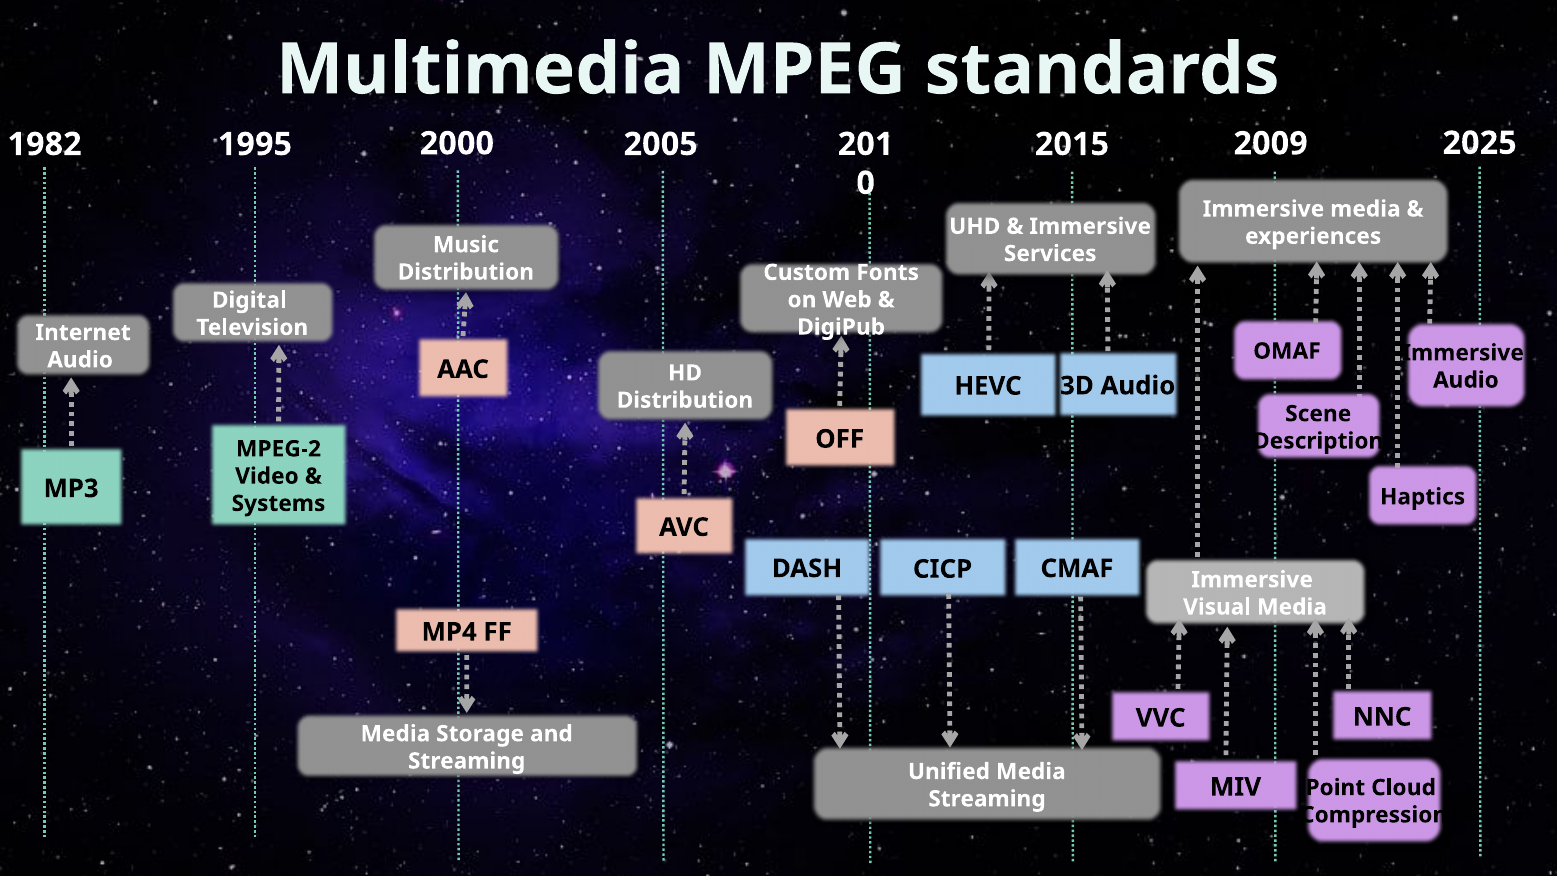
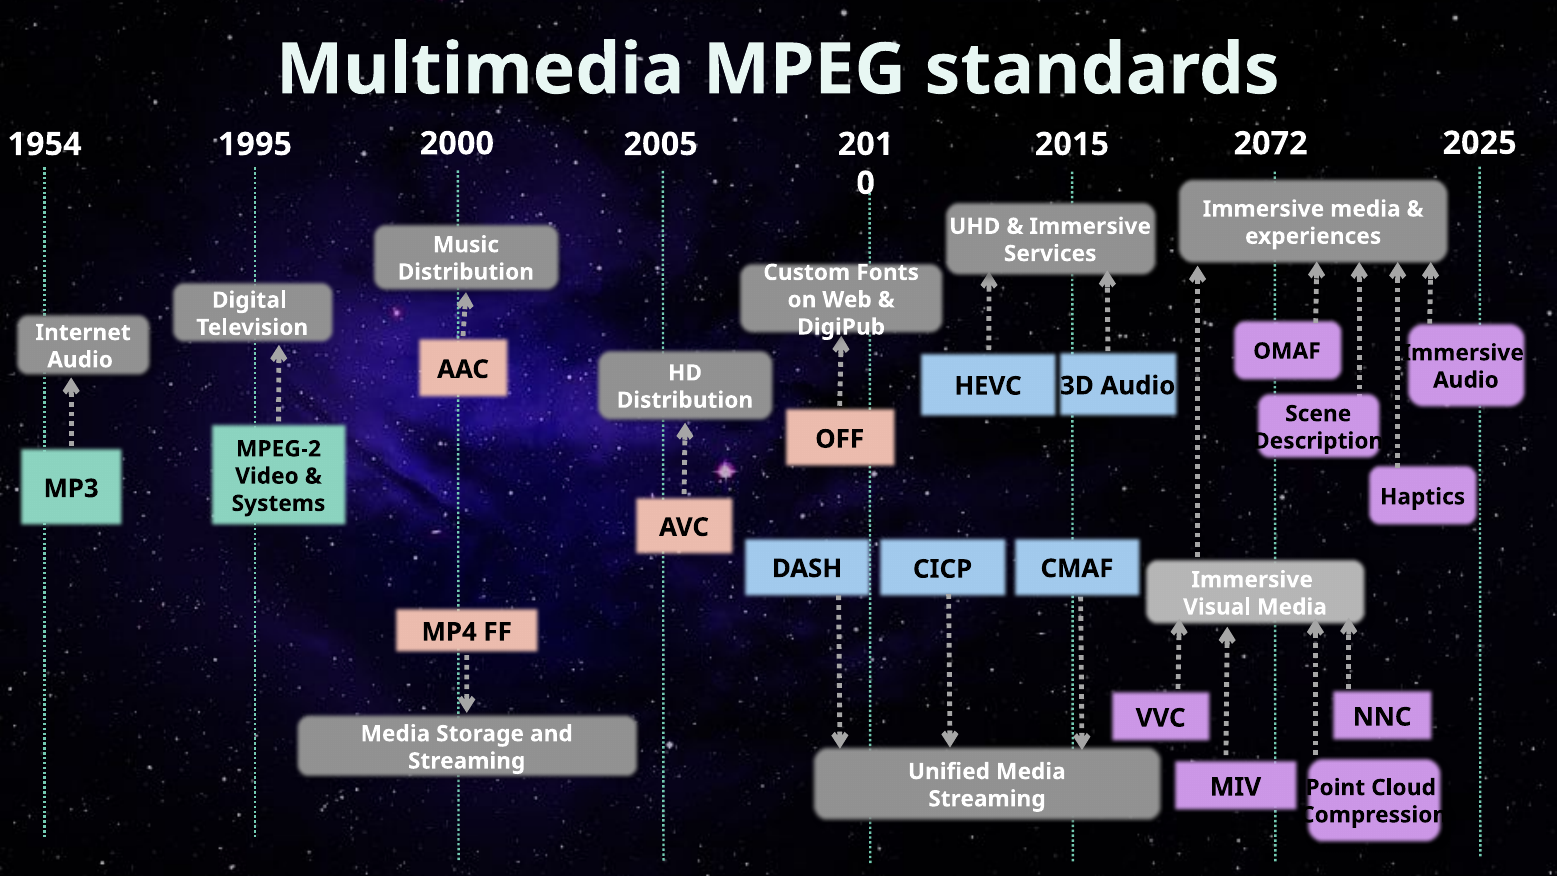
2009: 2009 -> 2072
1982: 1982 -> 1954
